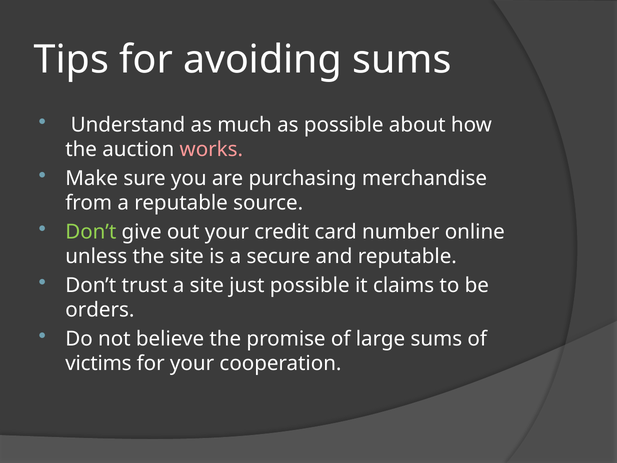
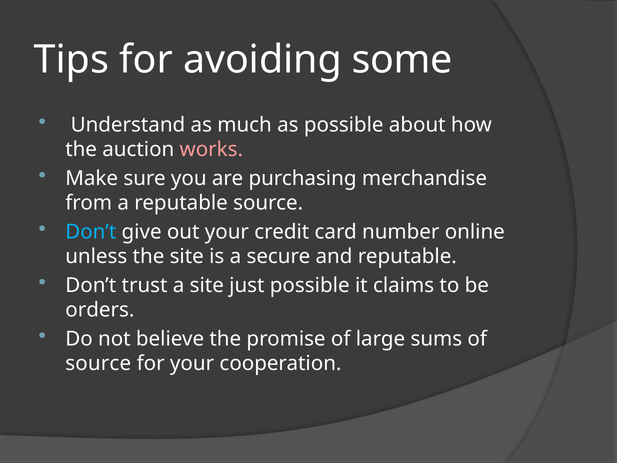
avoiding sums: sums -> some
Don’t at (91, 232) colour: light green -> light blue
victims at (98, 363): victims -> source
